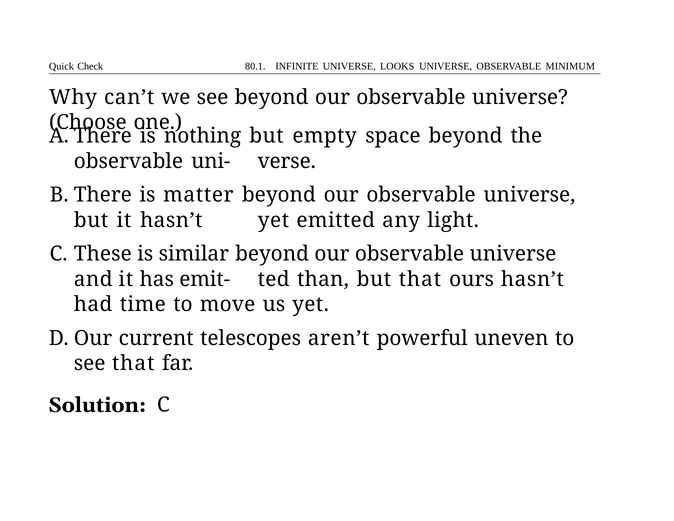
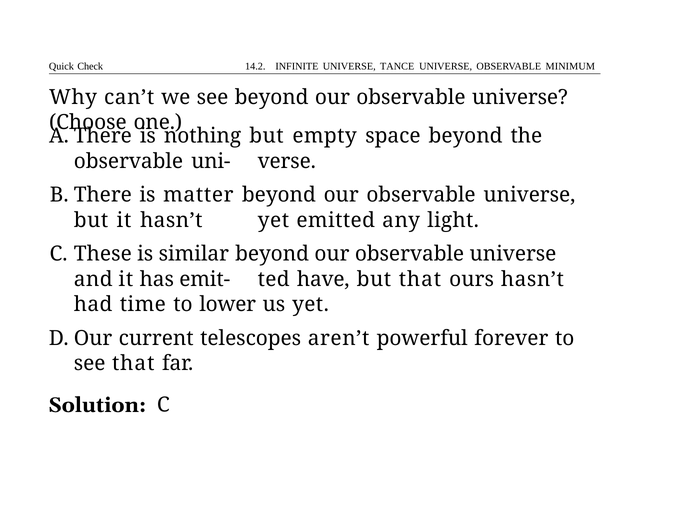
80.1: 80.1 -> 14.2
LOOKS: LOOKS -> TANCE
than: than -> have
move: move -> lower
uneven: uneven -> forever
